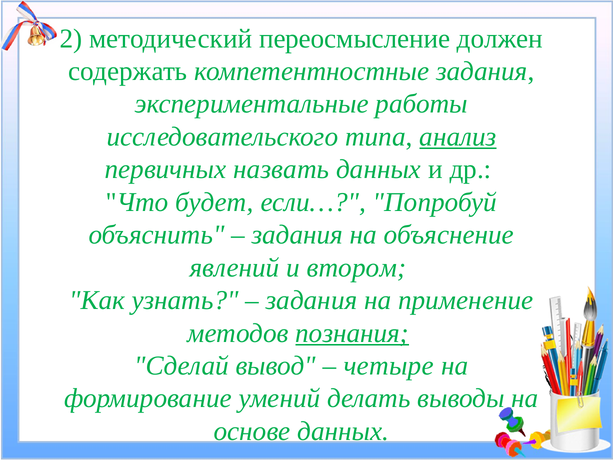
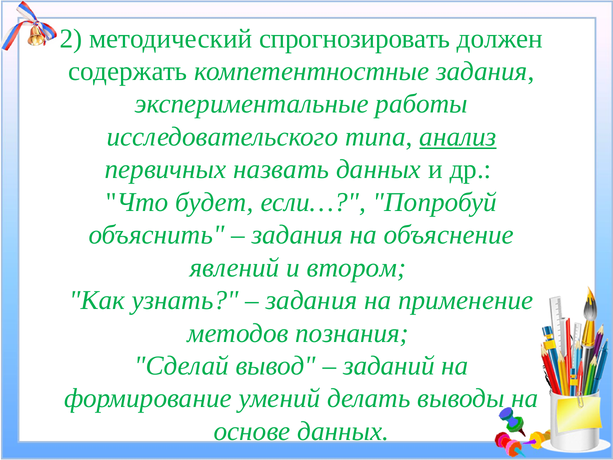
переосмысление: переосмысление -> спрогнозировать
познания underline: present -> none
четыре: четыре -> заданий
